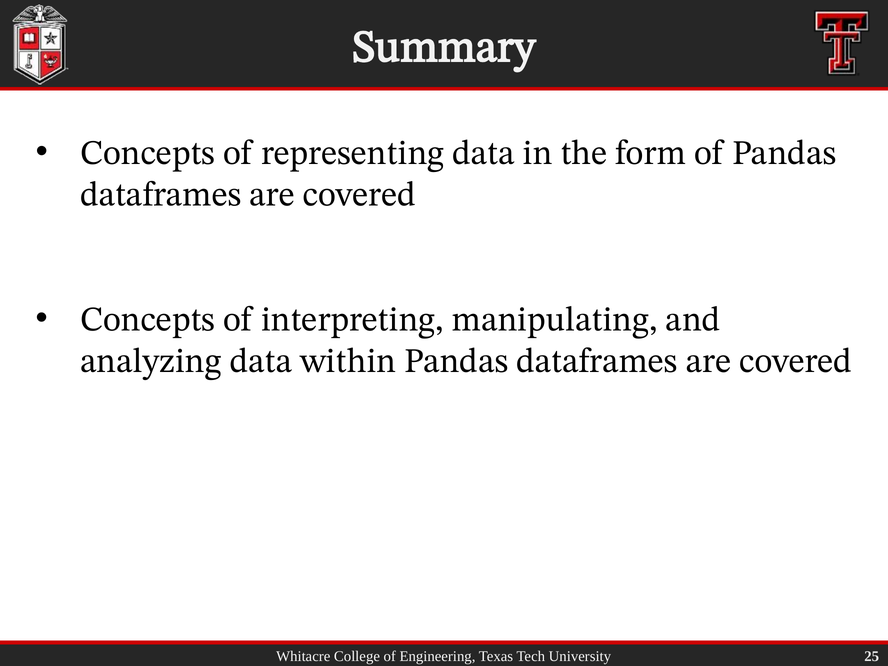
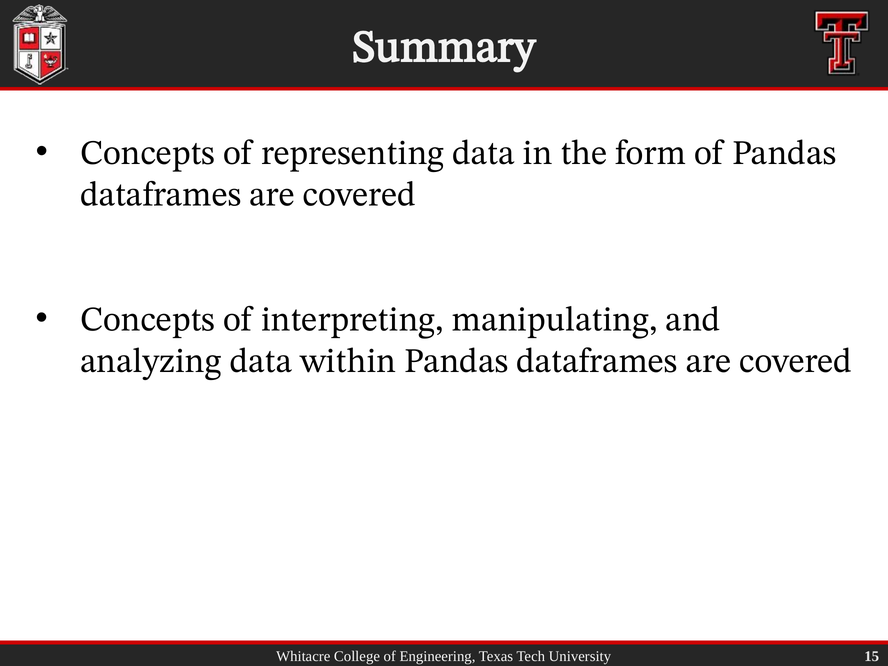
25: 25 -> 15
